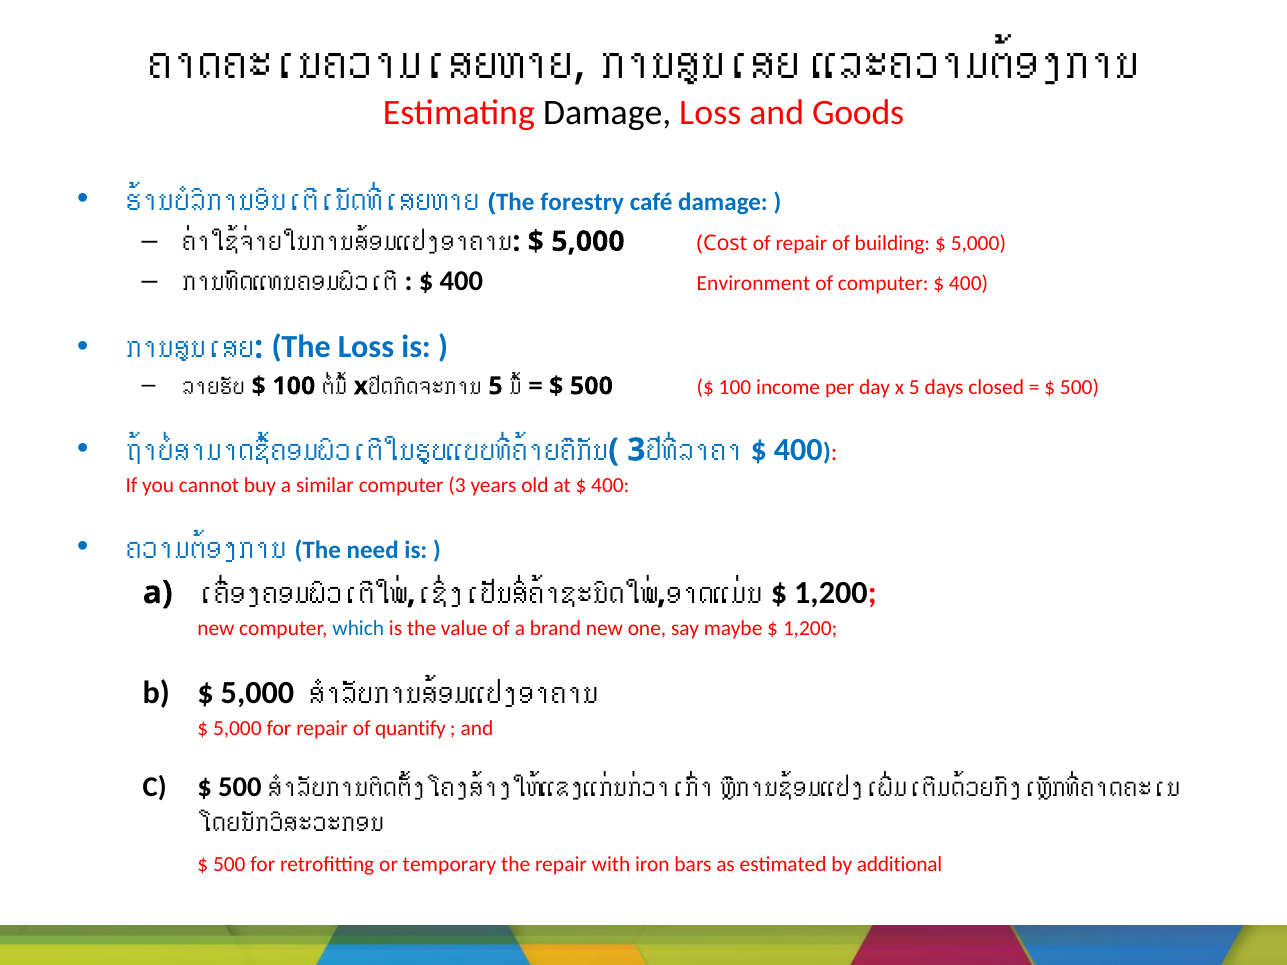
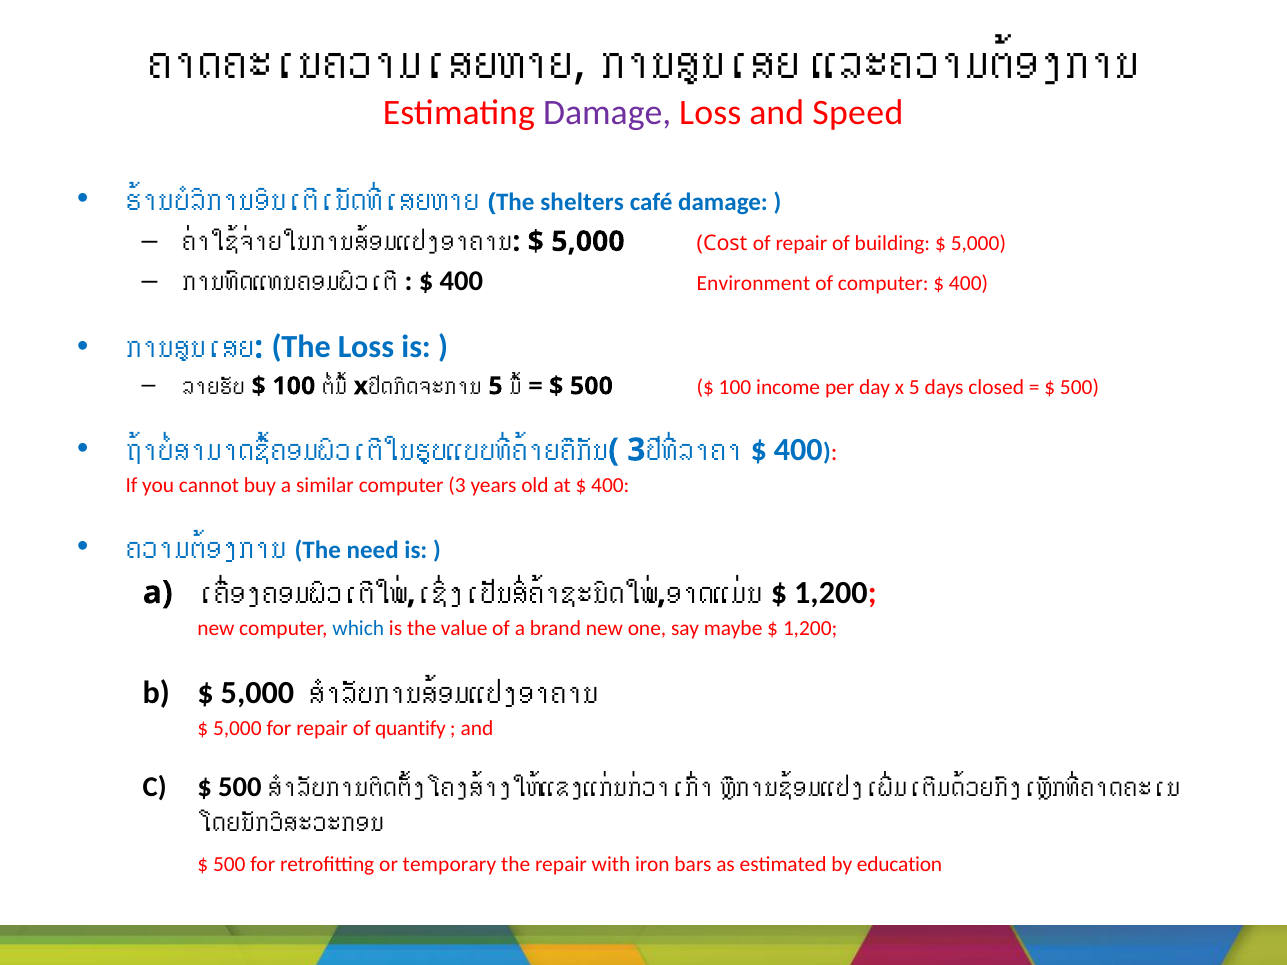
Damage at (607, 113) colour: black -> purple
Goods: Goods -> Speed
forestry: forestry -> shelters
additional: additional -> education
